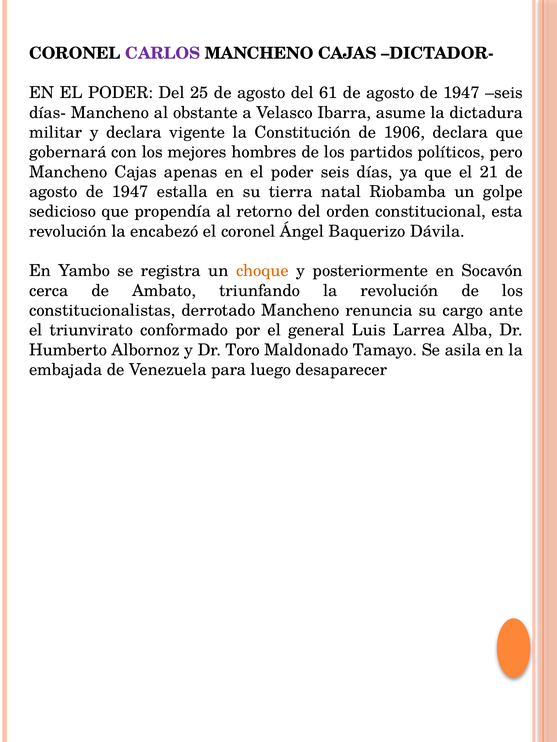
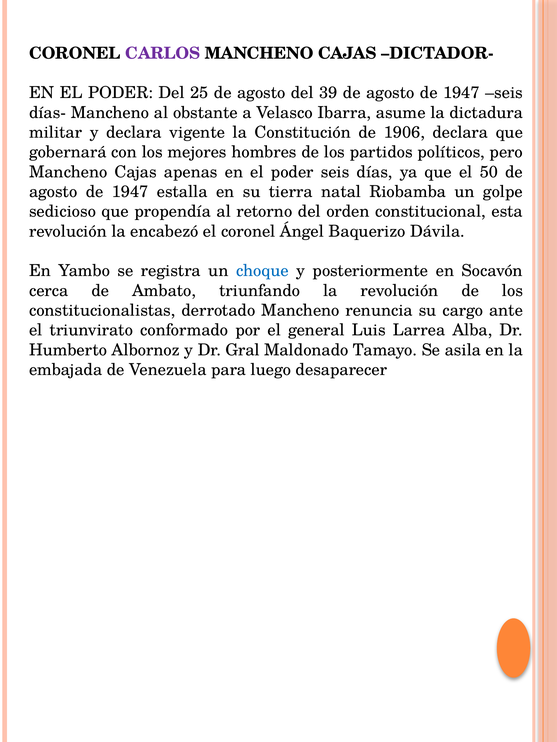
61: 61 -> 39
21: 21 -> 50
choque colour: orange -> blue
Toro: Toro -> Gral
